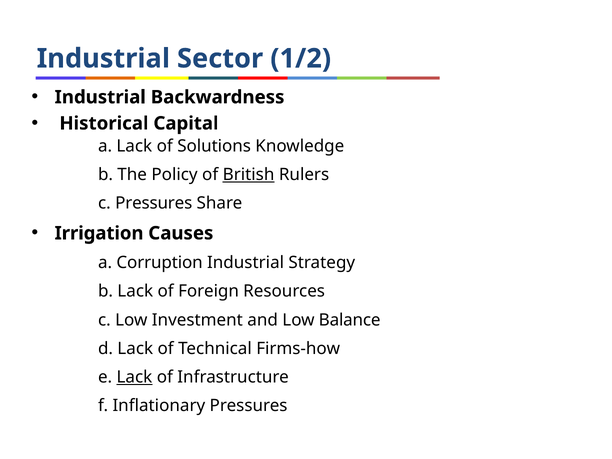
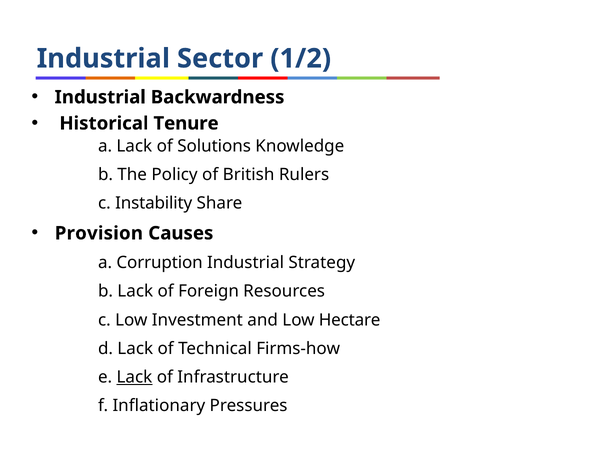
Capital: Capital -> Tenure
British underline: present -> none
c Pressures: Pressures -> Instability
Irrigation: Irrigation -> Provision
Balance: Balance -> Hectare
